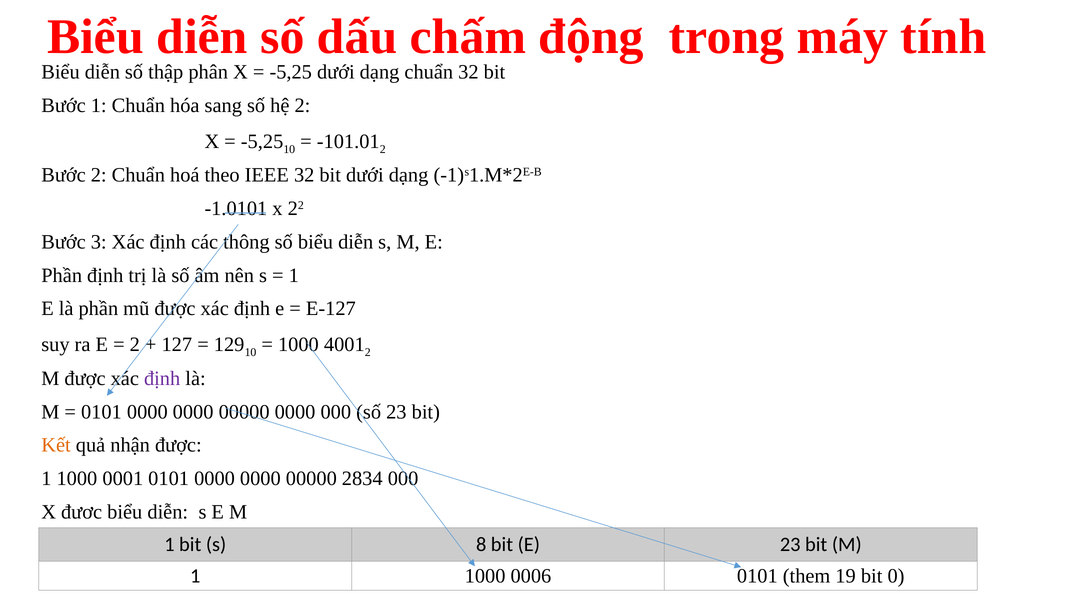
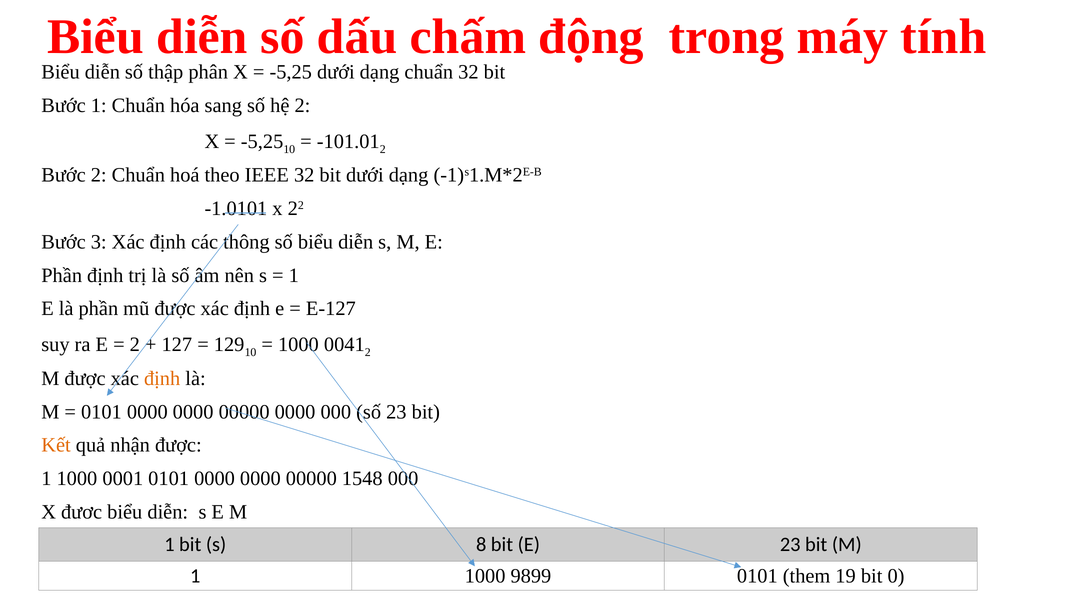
4001: 4001 -> 0041
định at (162, 378) colour: purple -> orange
2834: 2834 -> 1548
0006: 0006 -> 9899
